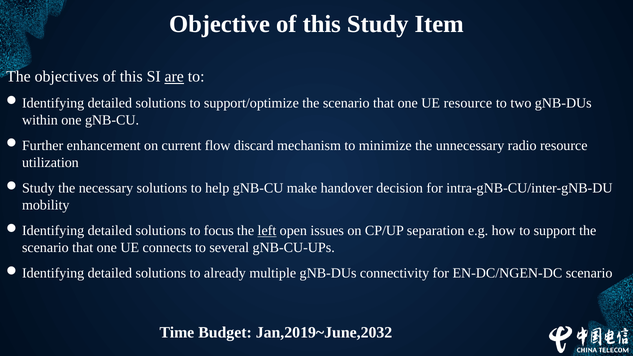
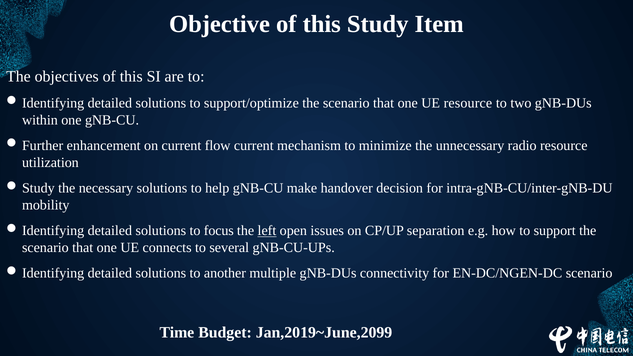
are underline: present -> none
flow discard: discard -> current
already: already -> another
Jan,2019~June,2032: Jan,2019~June,2032 -> Jan,2019~June,2099
